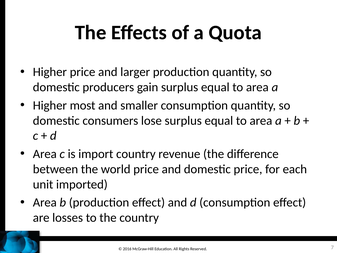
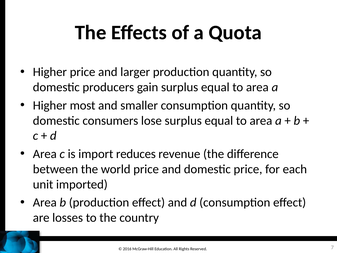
import country: country -> reduces
